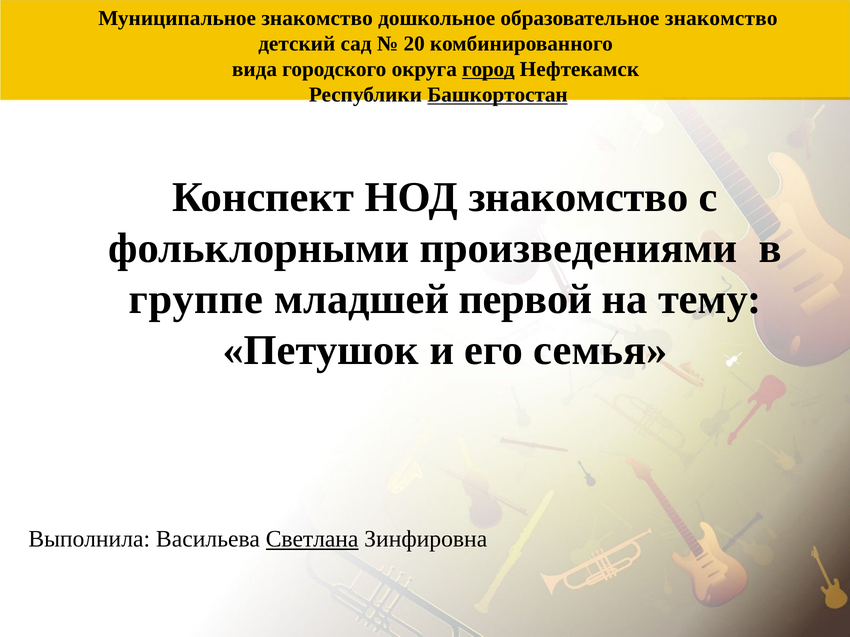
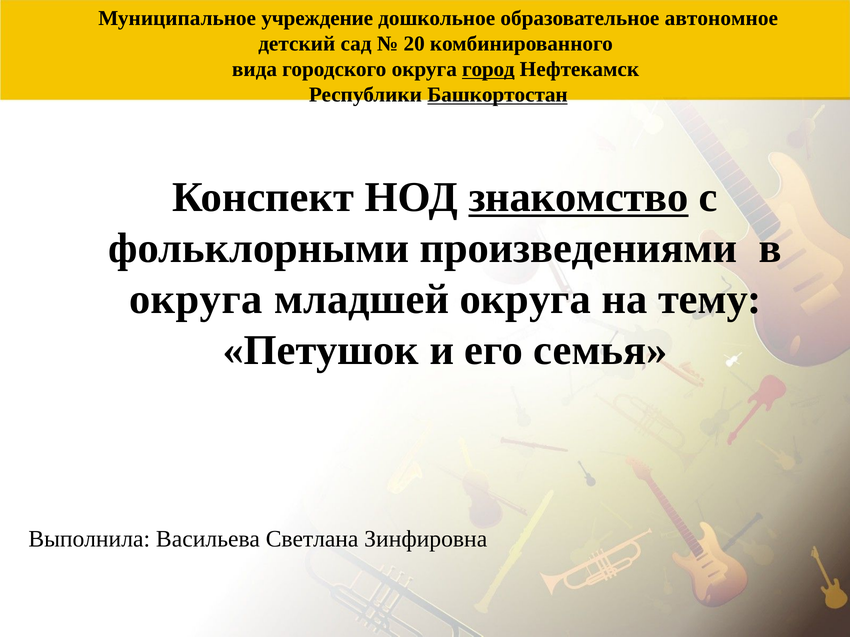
Муниципальное знакомство: знакомство -> учреждение
образовательное знакомство: знакомство -> автономное
знакомство at (579, 197) underline: none -> present
группе at (196, 299): группе -> округа
младшей первой: первой -> округа
Светлана underline: present -> none
